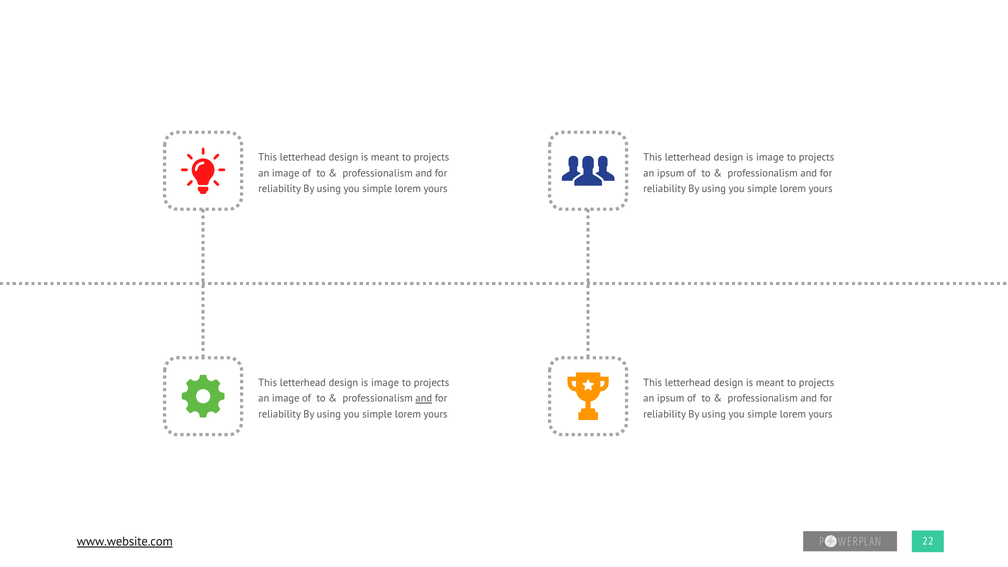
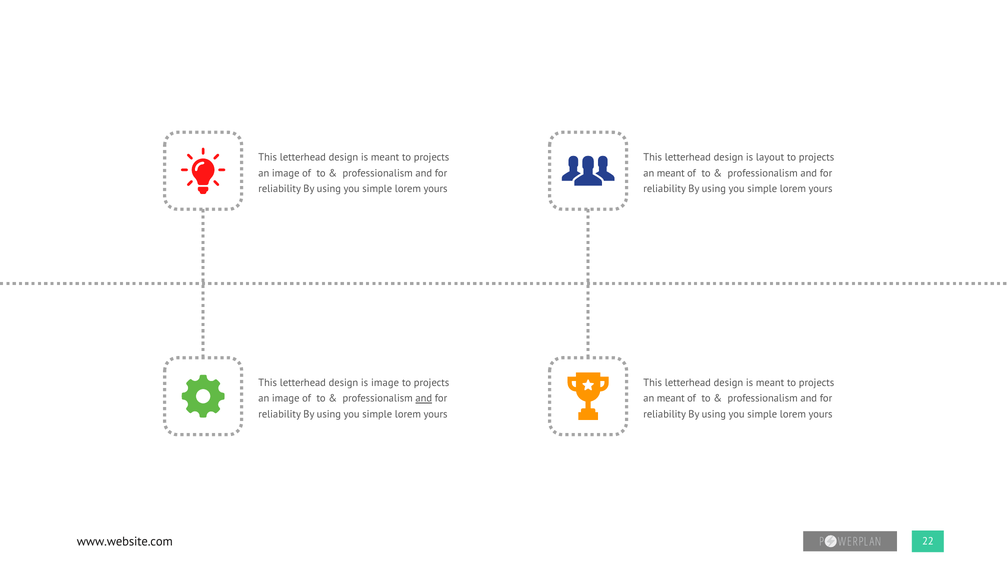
image at (770, 157): image -> layout
ipsum at (671, 173): ipsum -> meant
ipsum at (671, 398): ipsum -> meant
www.website.com underline: present -> none
